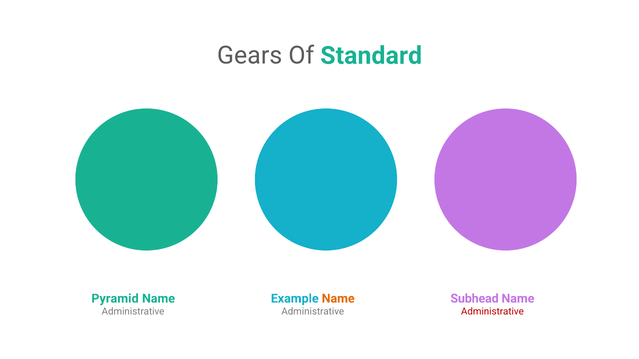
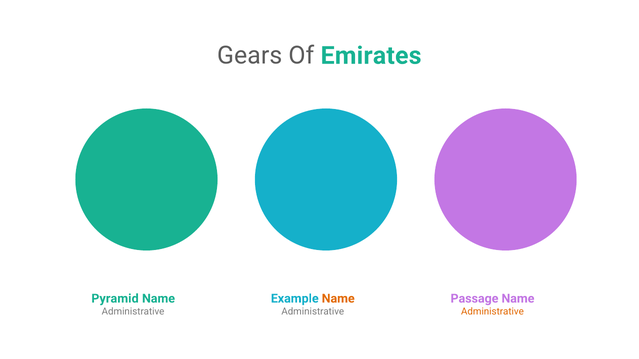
Standard: Standard -> Emirates
Subhead: Subhead -> Passage
Administrative at (492, 312) colour: red -> orange
